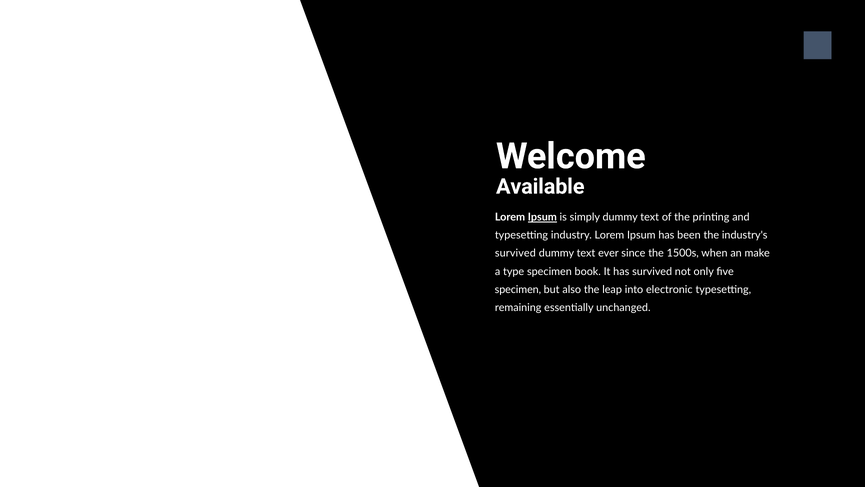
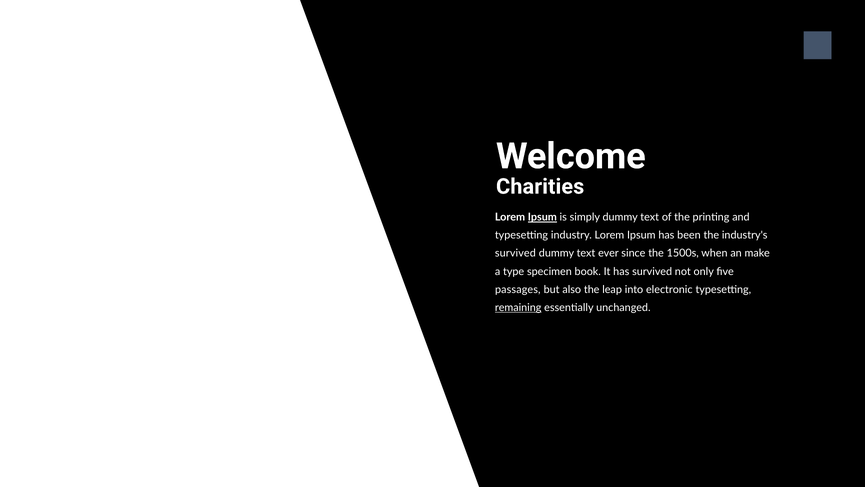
Available: Available -> Charities
specimen at (518, 289): specimen -> passages
remaining underline: none -> present
